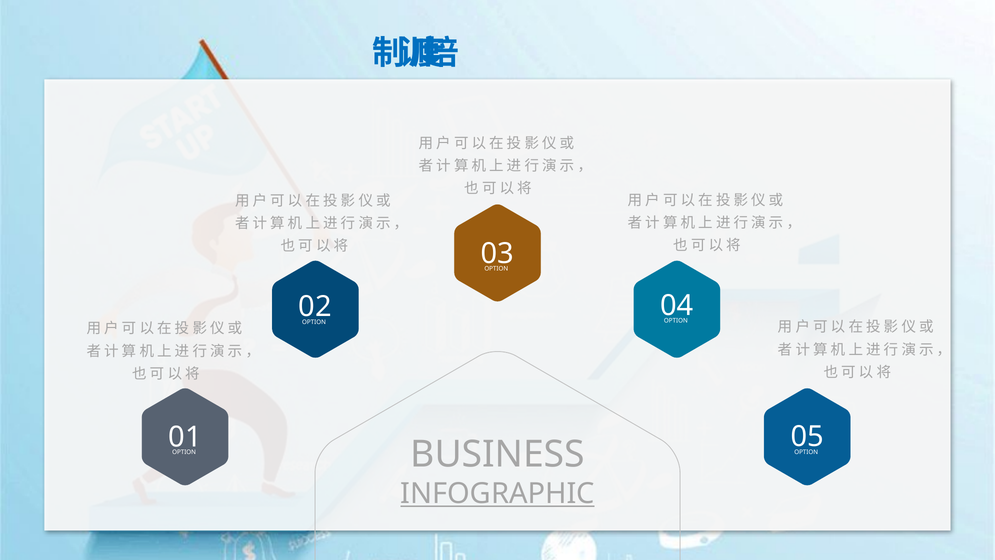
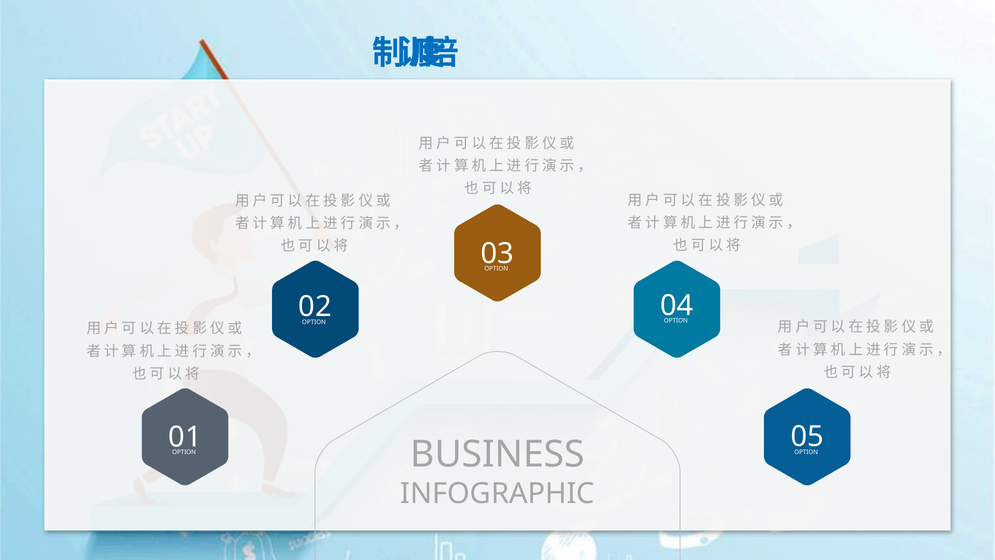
INFOGRAPHIC underline: present -> none
